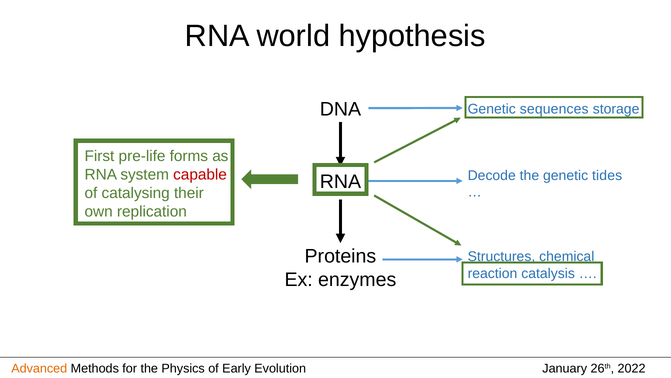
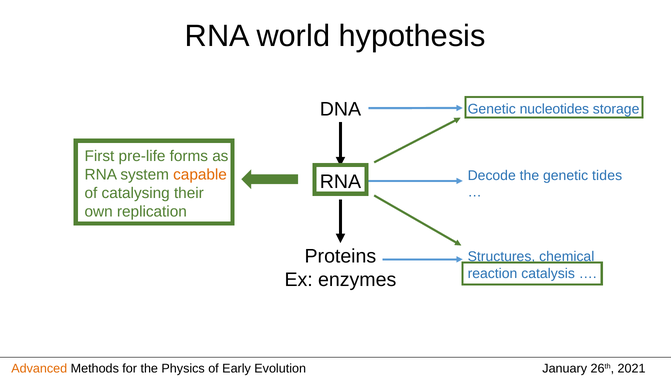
sequences: sequences -> nucleotides
capable colour: red -> orange
2022: 2022 -> 2021
